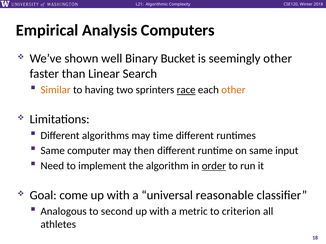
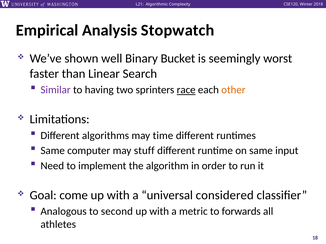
Computers: Computers -> Stopwatch
seemingly other: other -> worst
Similar colour: orange -> purple
then: then -> stuff
order underline: present -> none
reasonable: reasonable -> considered
criterion: criterion -> forwards
